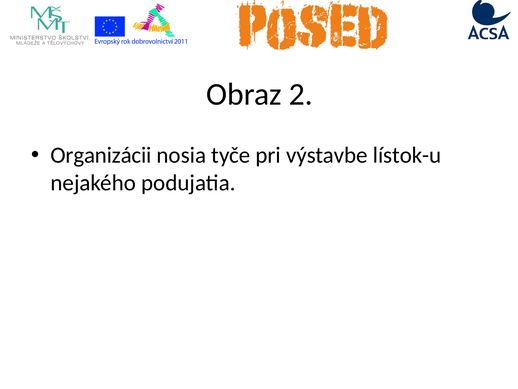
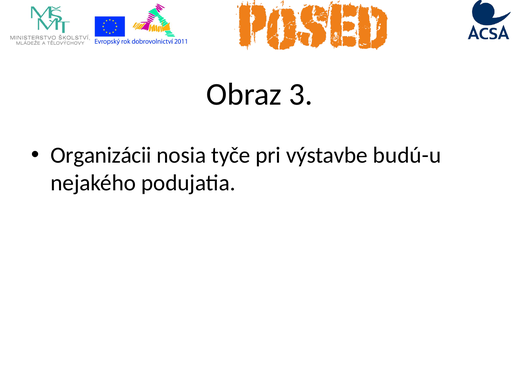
2: 2 -> 3
lístok-u: lístok-u -> budú-u
